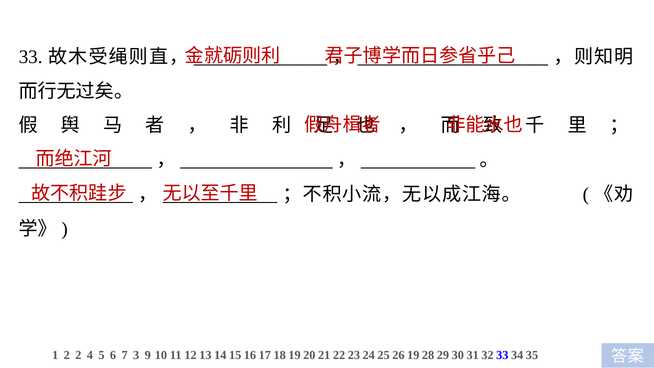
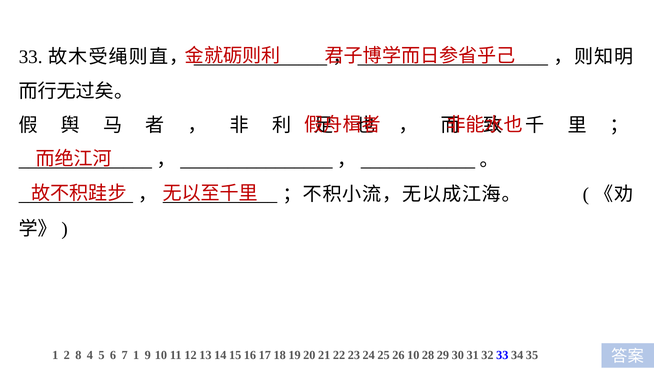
2 2: 2 -> 8
7 3: 3 -> 1
19: 19 -> 10
